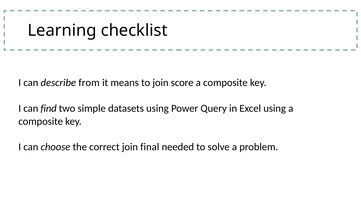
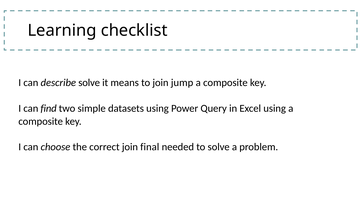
describe from: from -> solve
score: score -> jump
